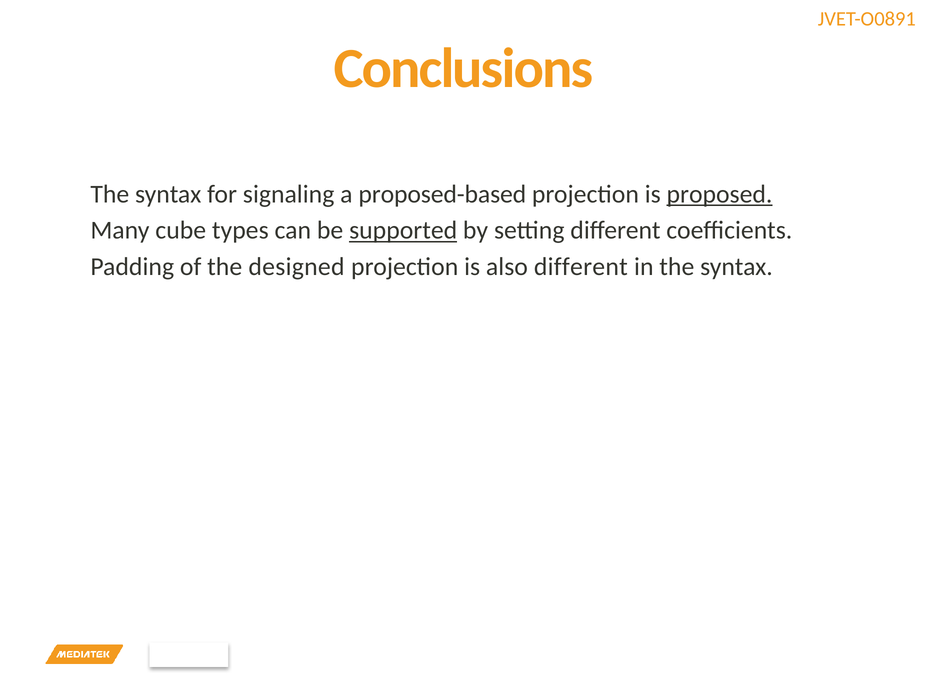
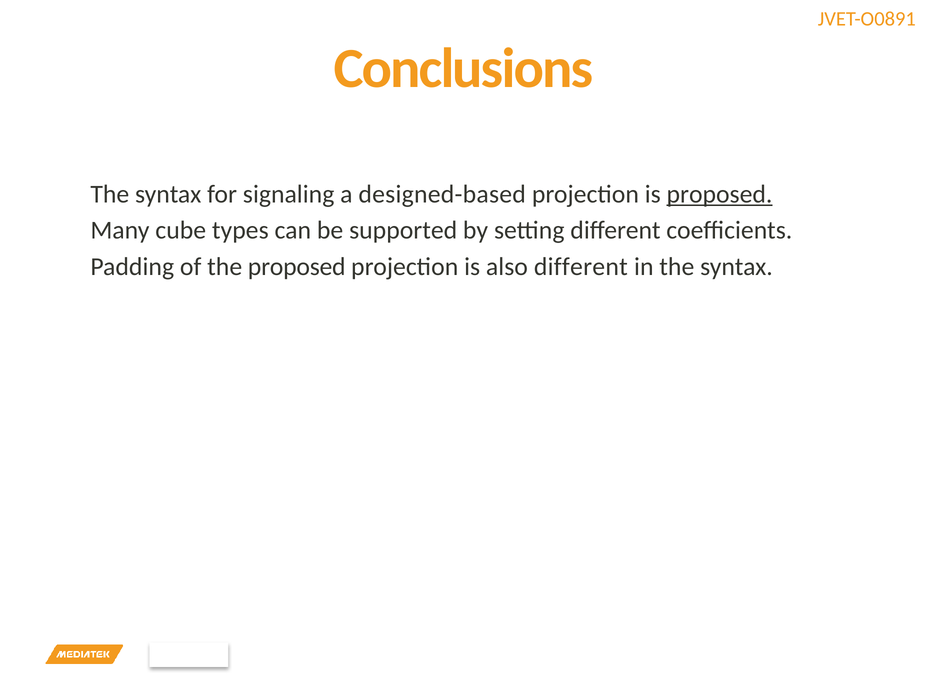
proposed-based: proposed-based -> designed-based
supported underline: present -> none
the designed: designed -> proposed
